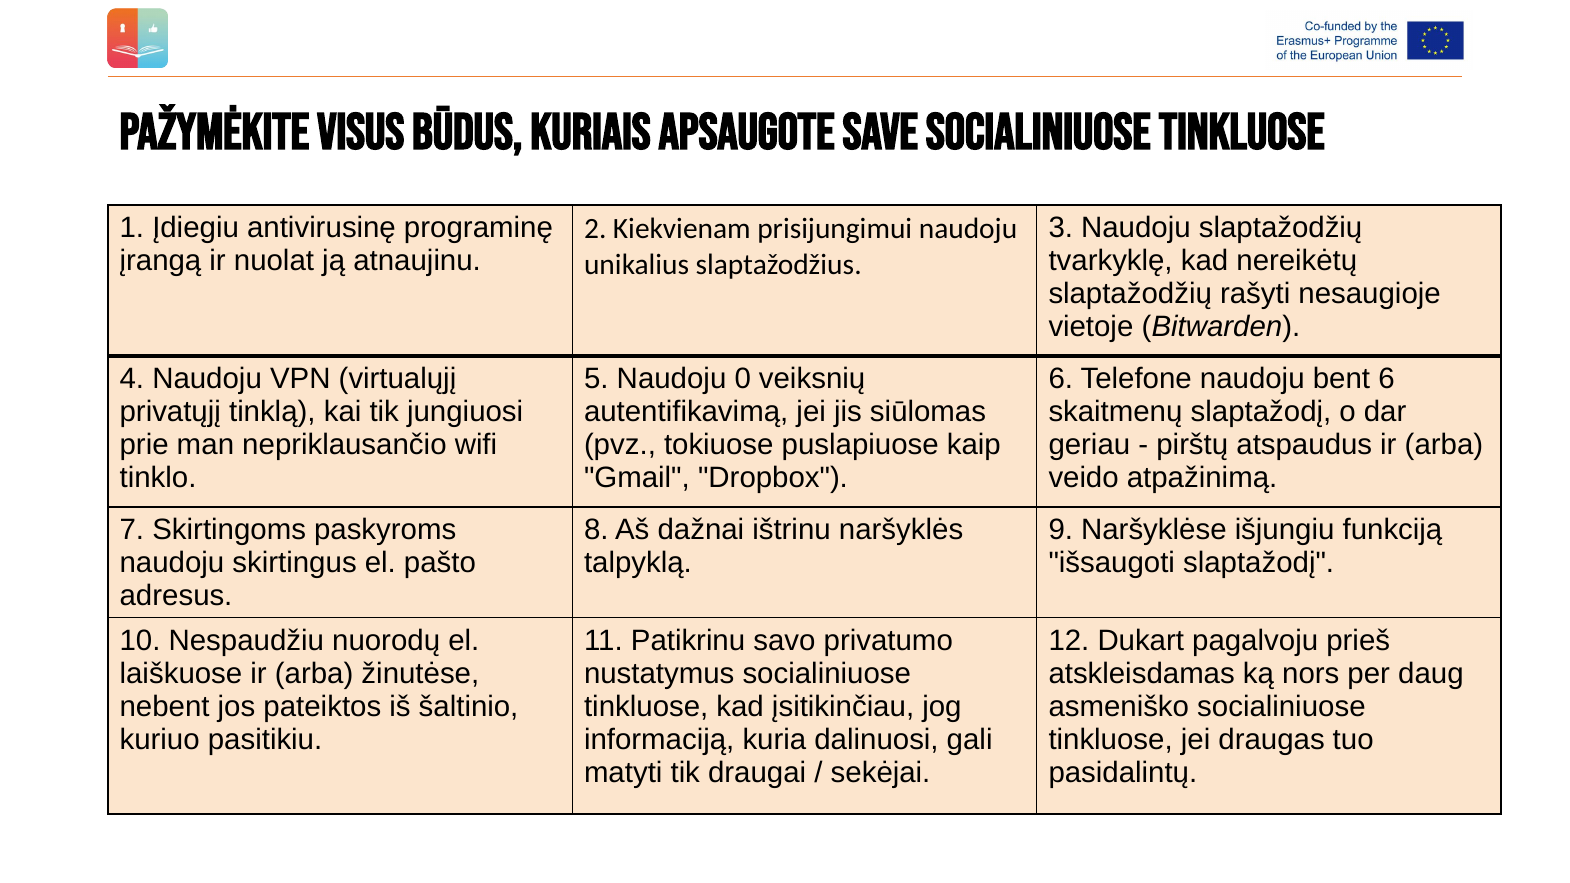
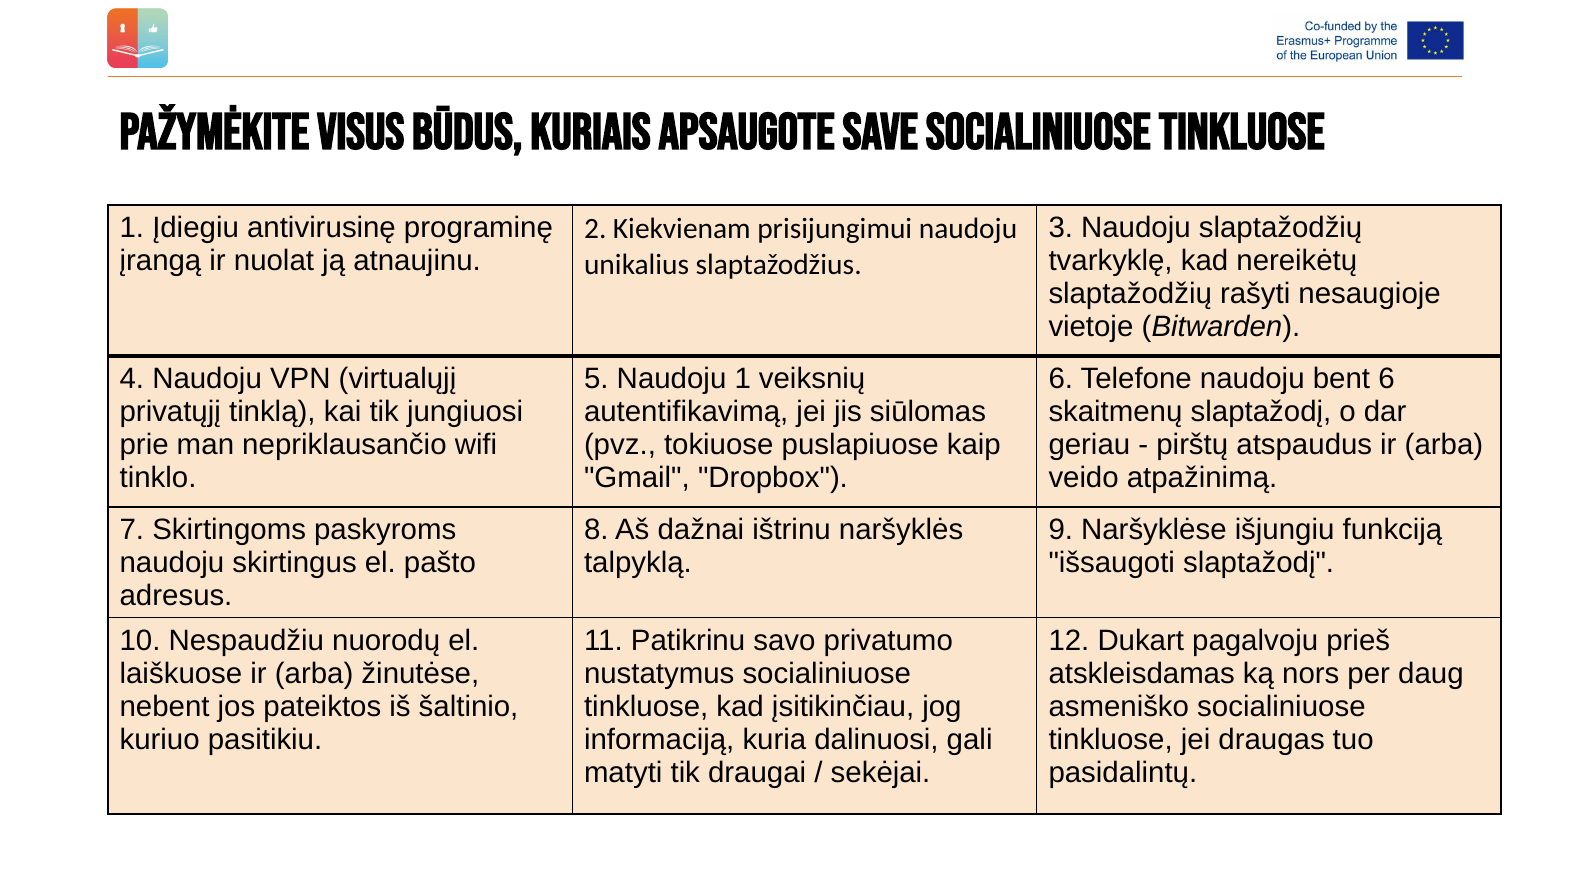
Naudoju 0: 0 -> 1
